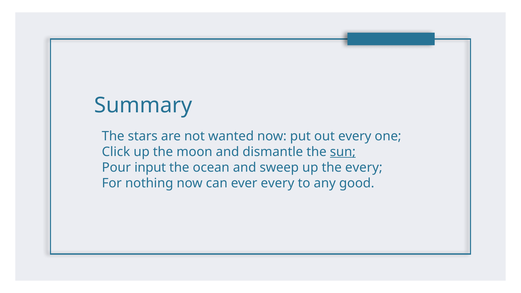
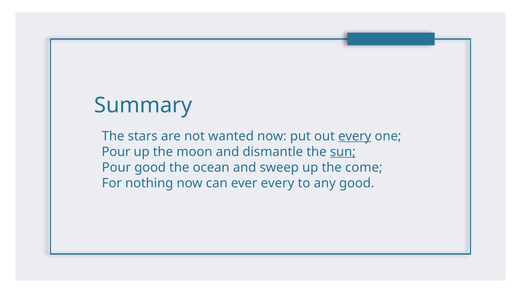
every at (355, 136) underline: none -> present
Click at (116, 152): Click -> Pour
Pour input: input -> good
the every: every -> come
